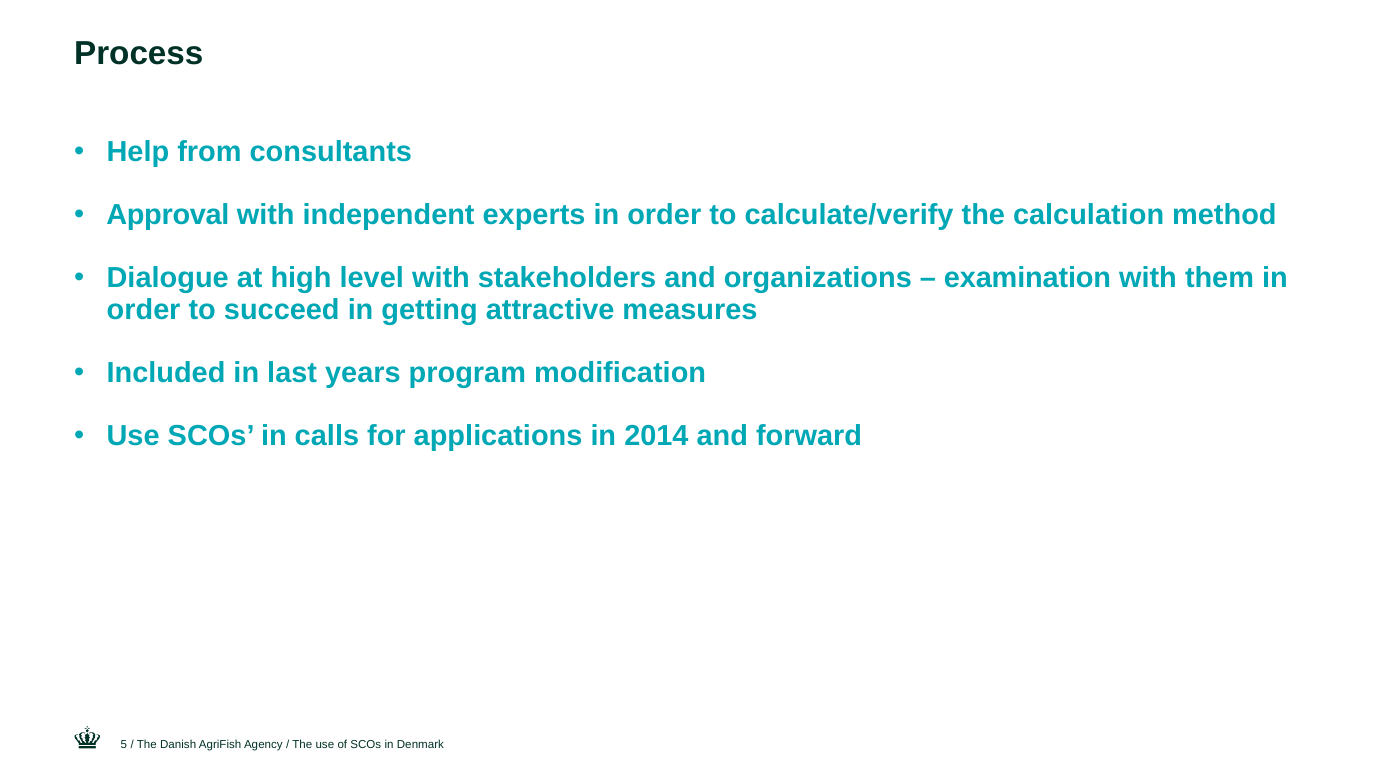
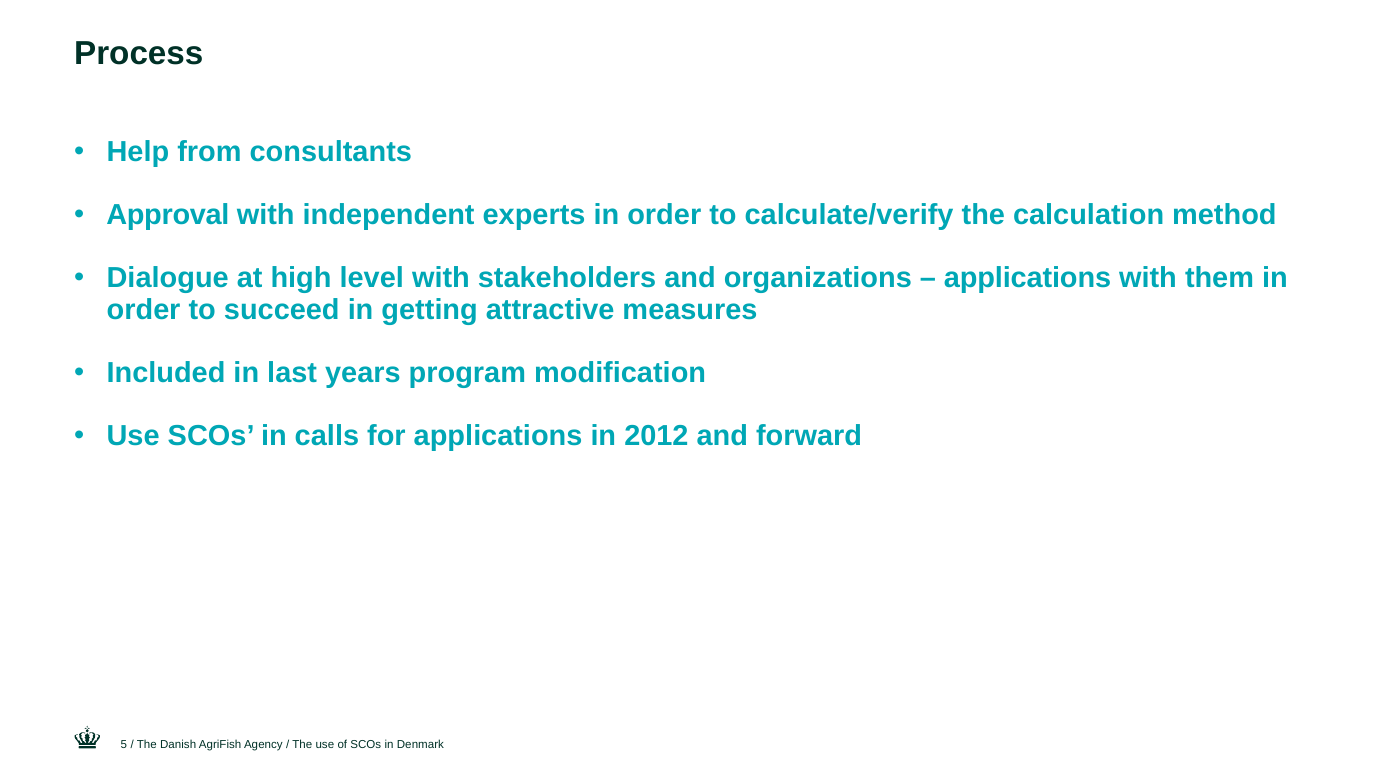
examination at (1028, 278): examination -> applications
2014: 2014 -> 2012
